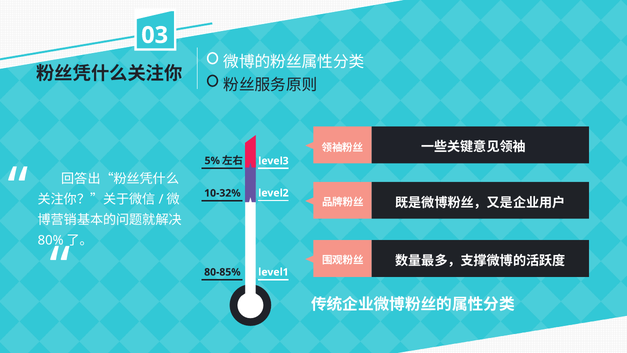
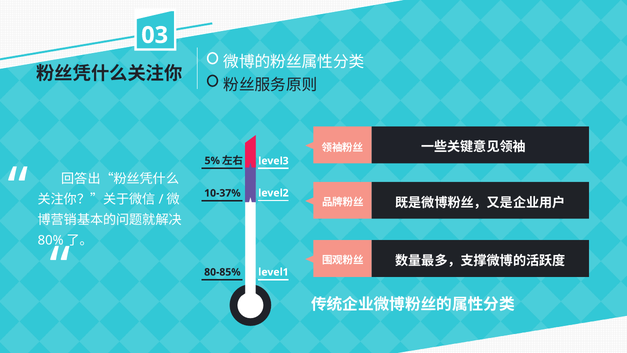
10-32%: 10-32% -> 10-37%
